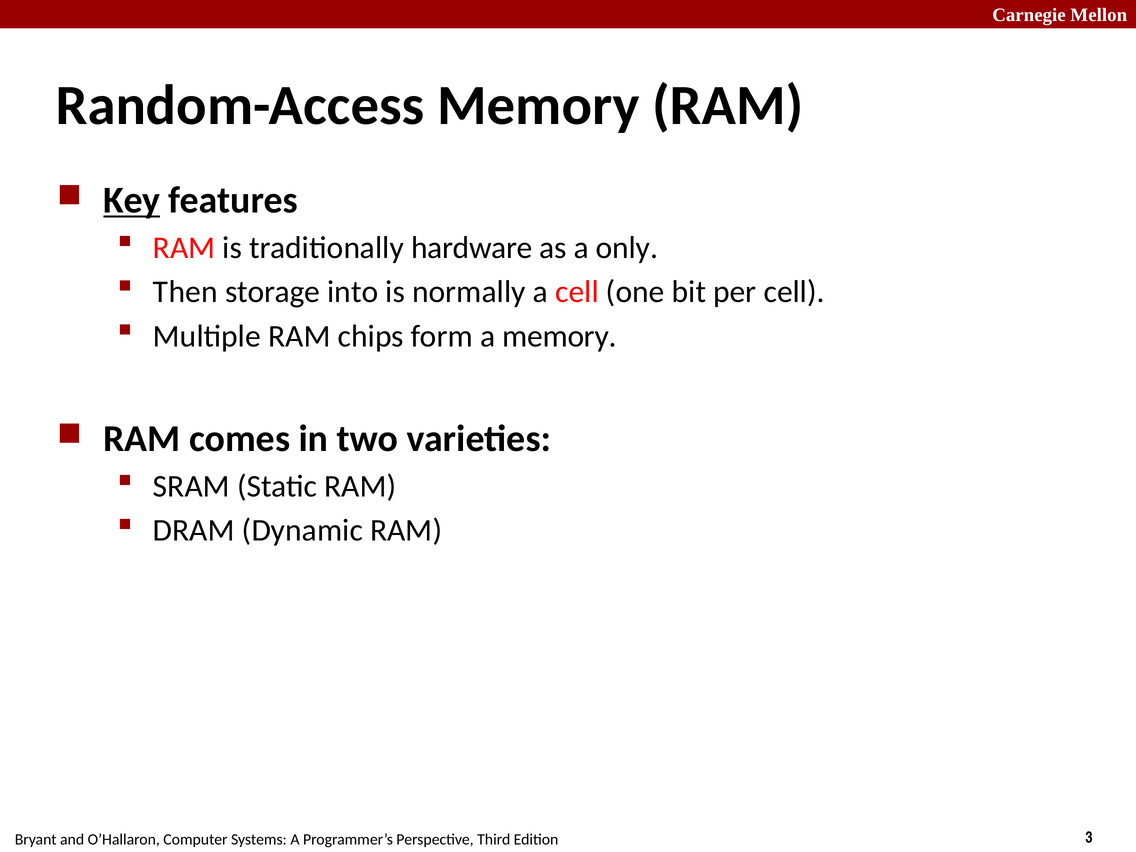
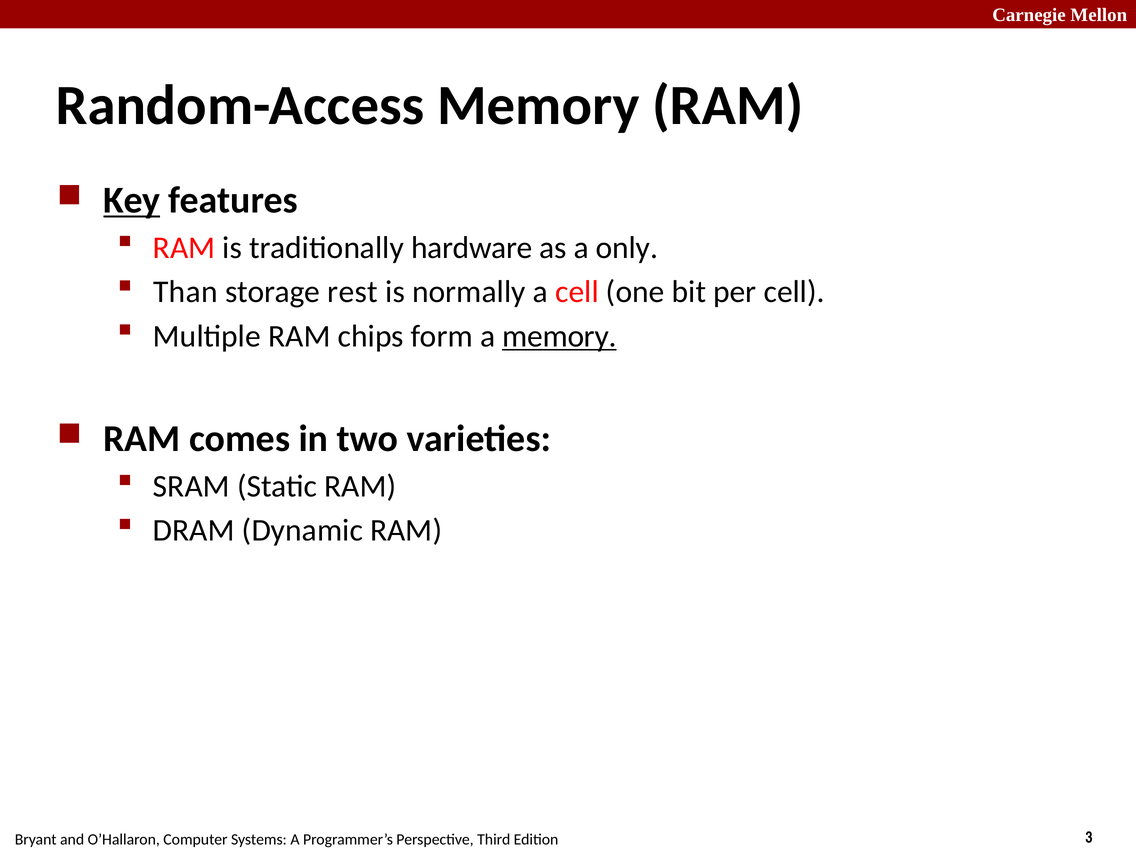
Then: Then -> Than
into: into -> rest
memory at (559, 336) underline: none -> present
